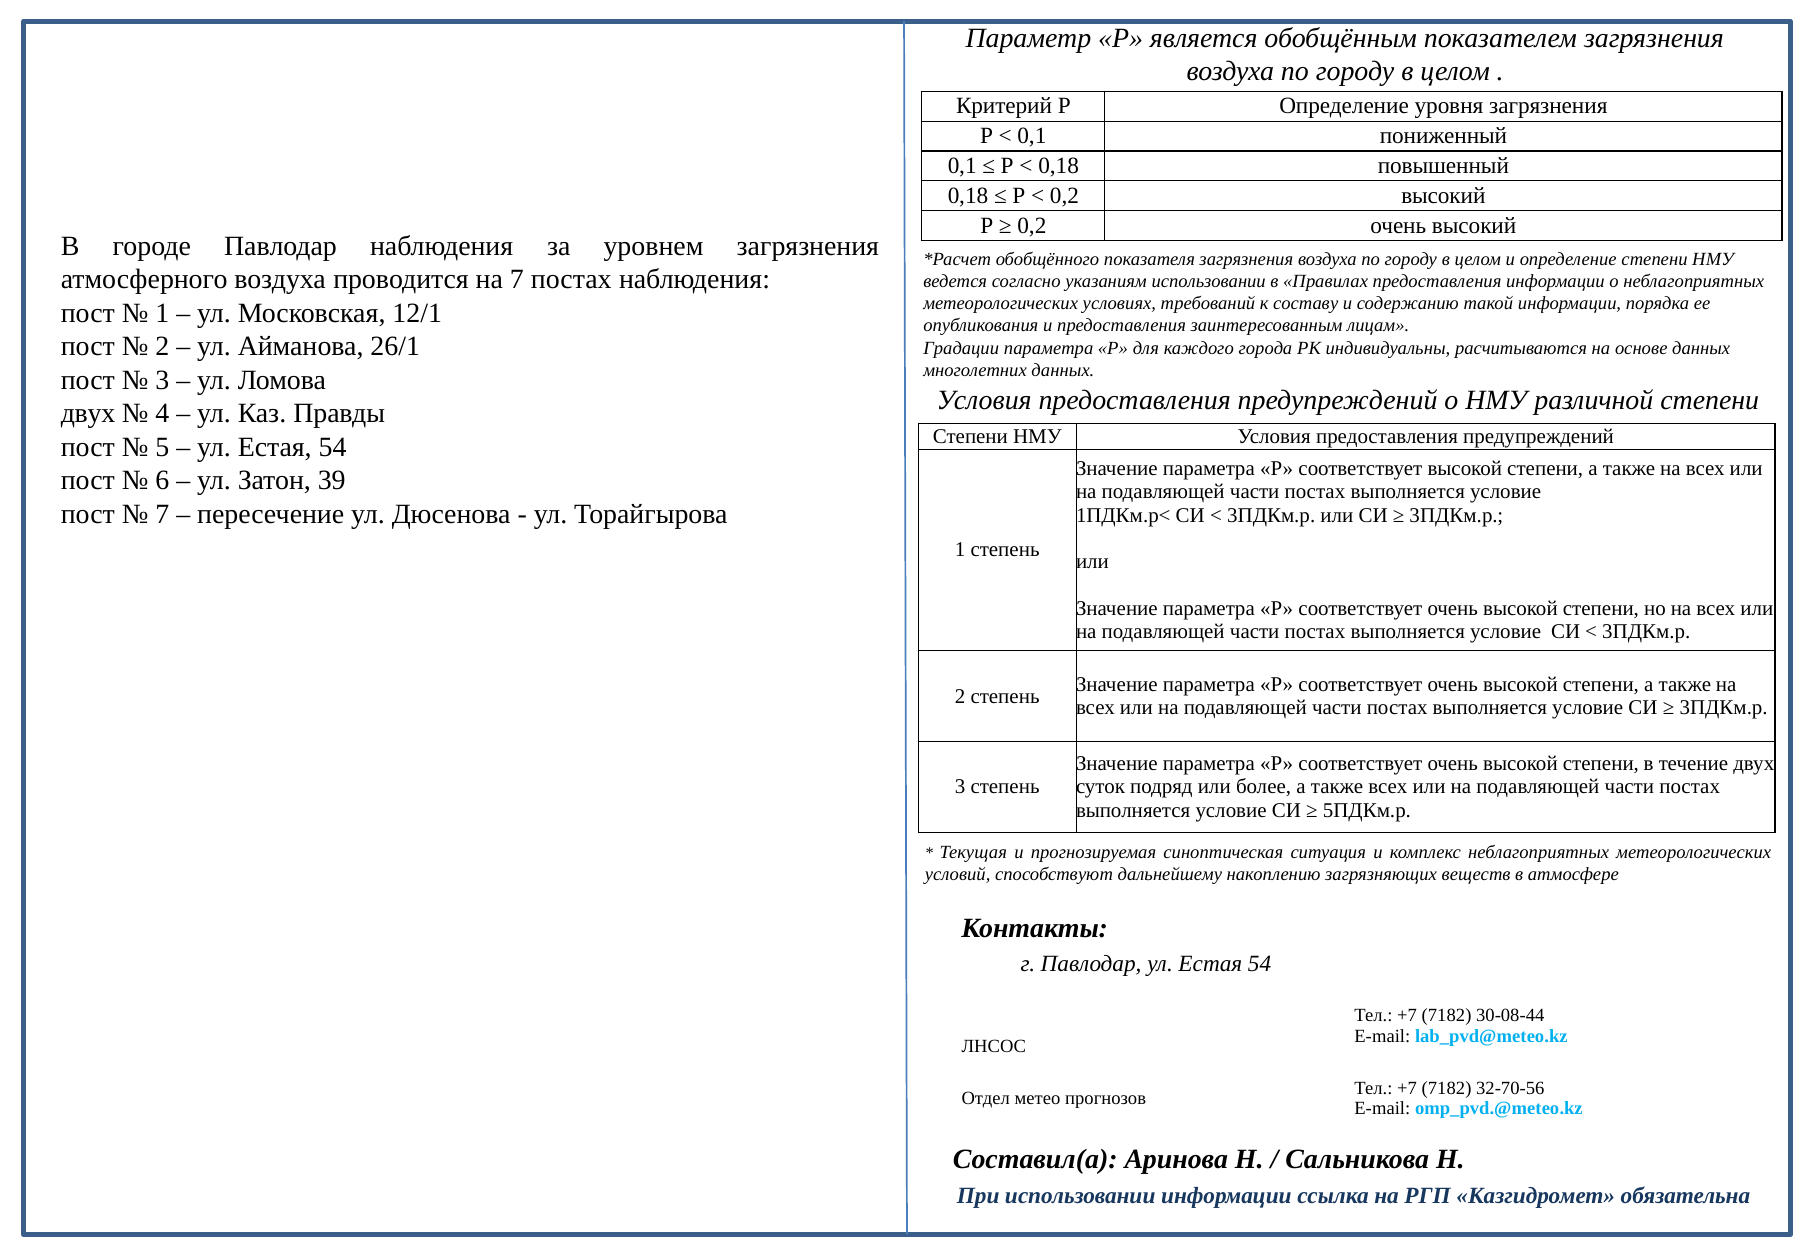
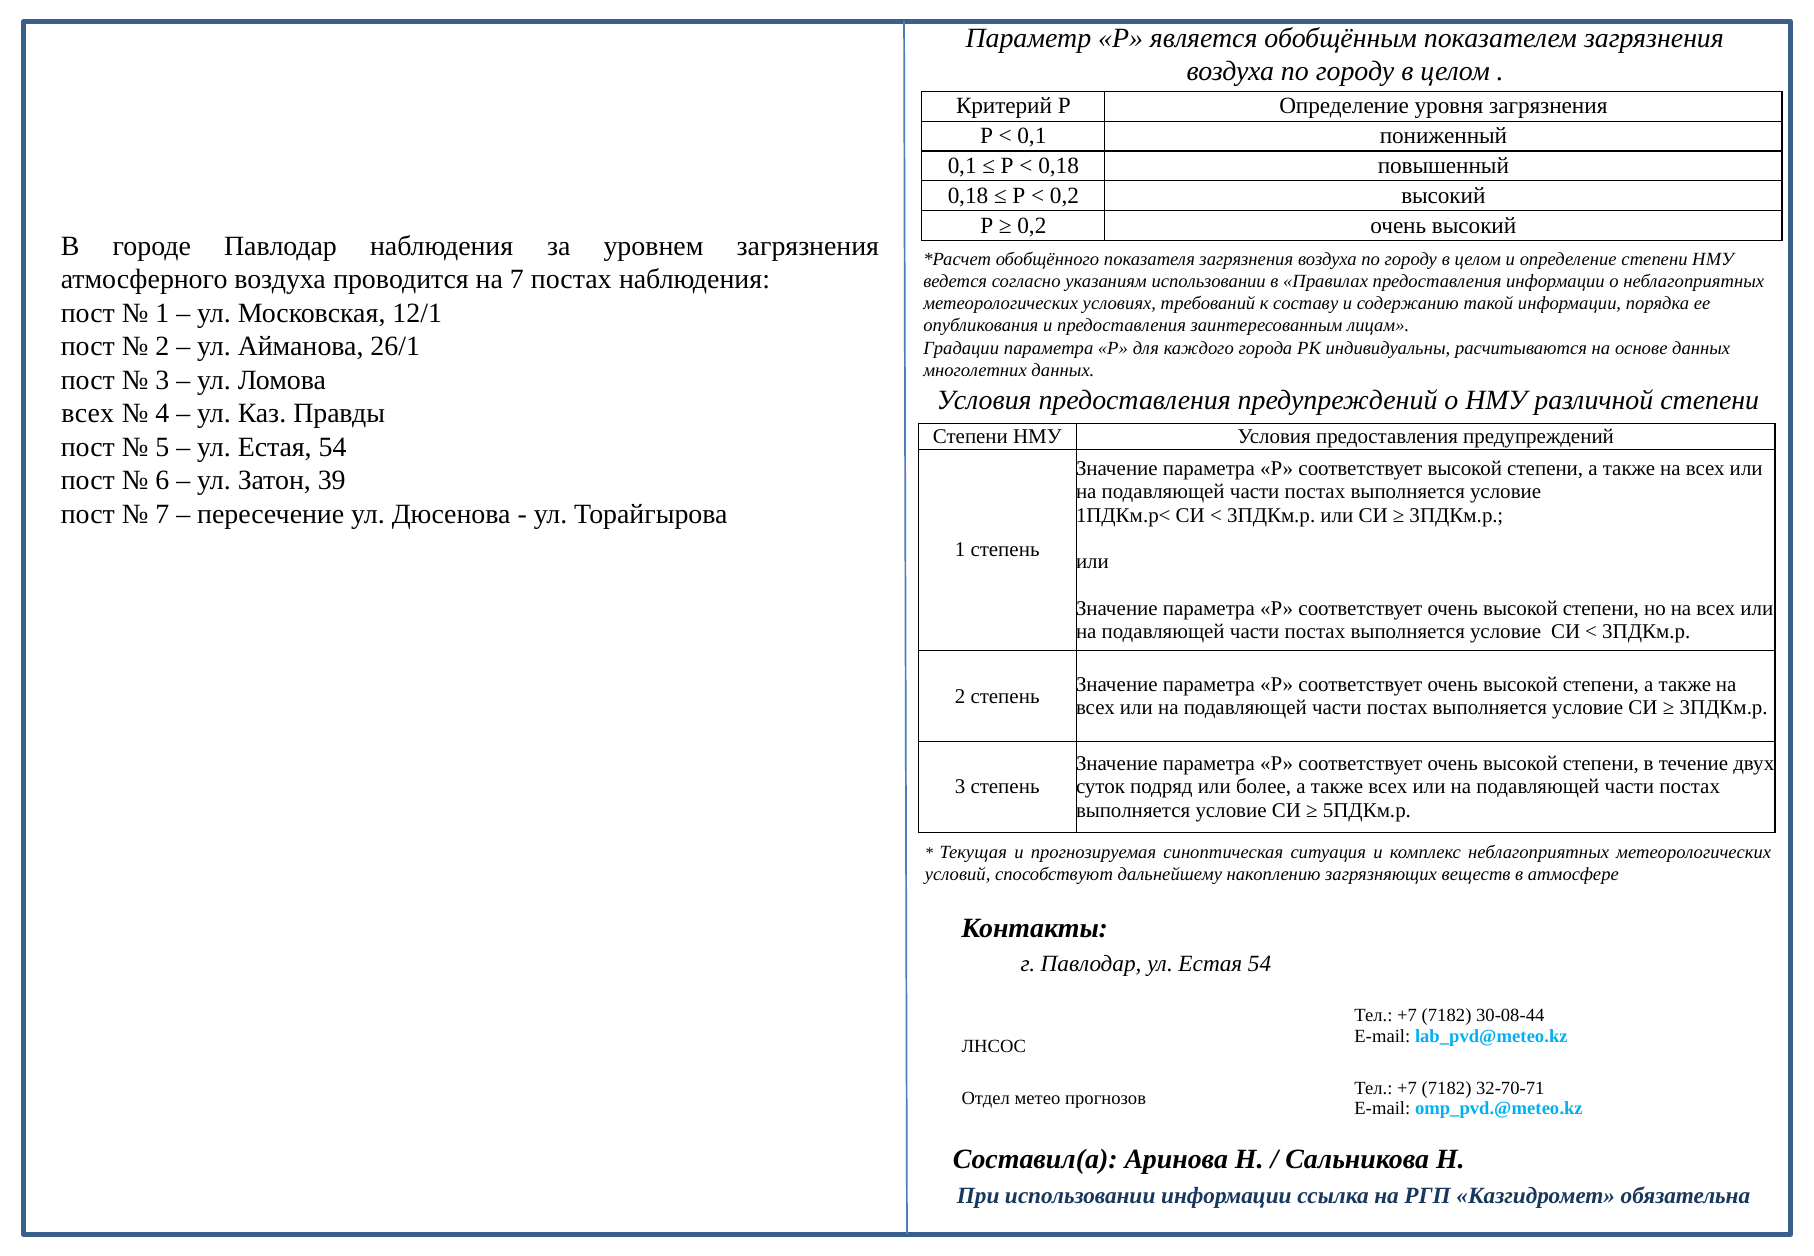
двух at (88, 413): двух -> всех
32-70-56: 32-70-56 -> 32-70-71
